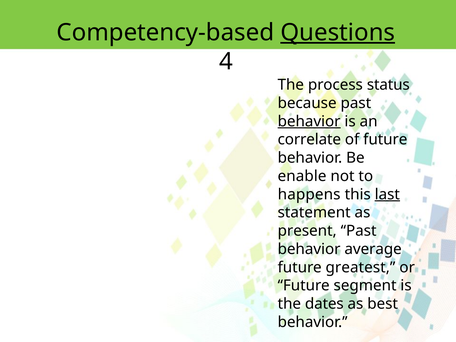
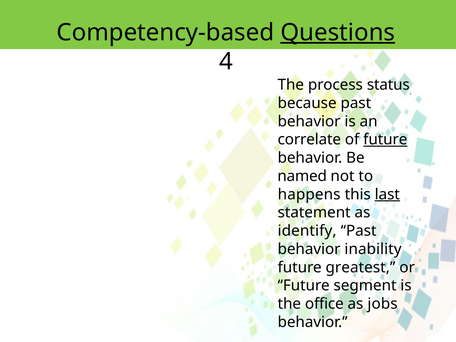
behavior at (309, 121) underline: present -> none
future at (385, 140) underline: none -> present
enable: enable -> named
present: present -> identify
average: average -> inability
dates: dates -> office
best: best -> jobs
